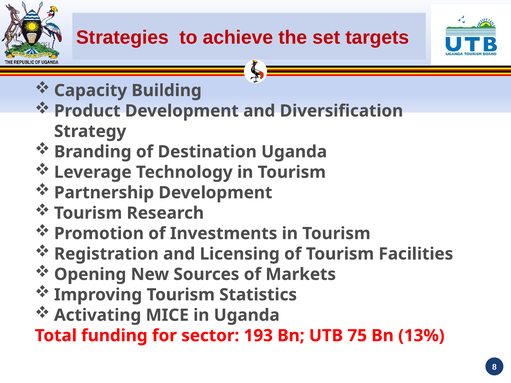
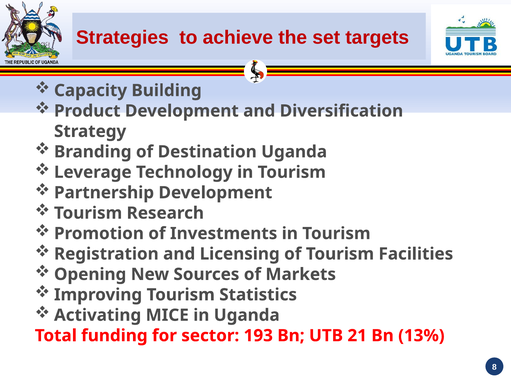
75: 75 -> 21
